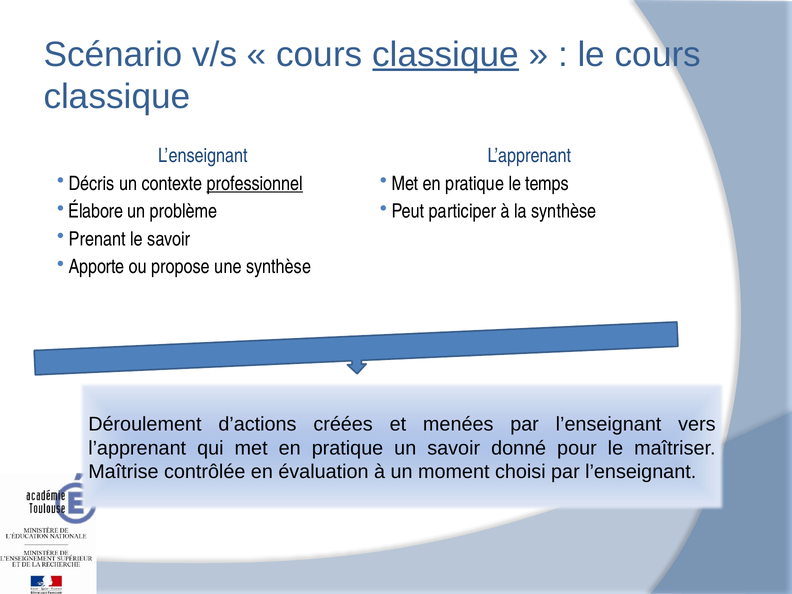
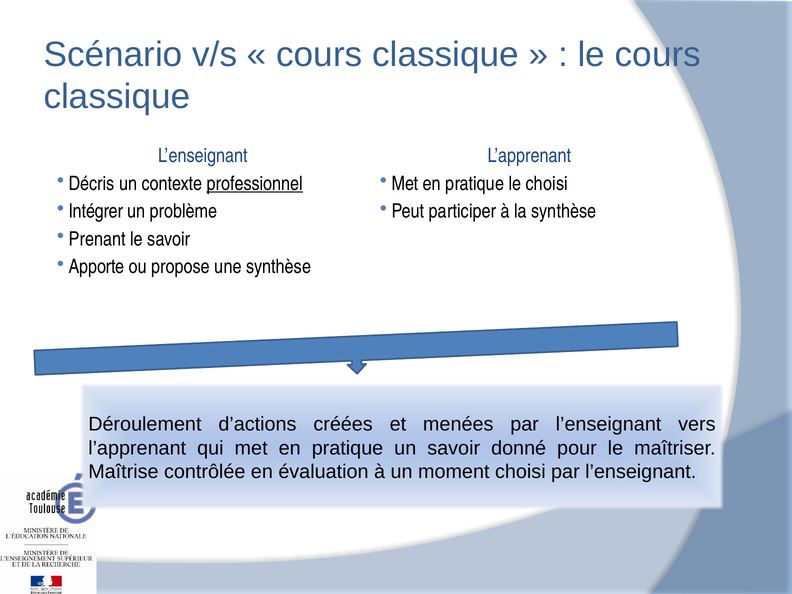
classique at (446, 55) underline: present -> none
le temps: temps -> choisi
Élabore: Élabore -> Intégrer
